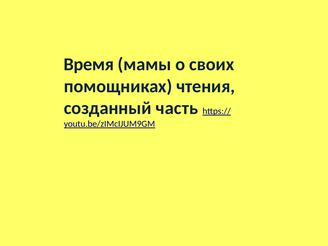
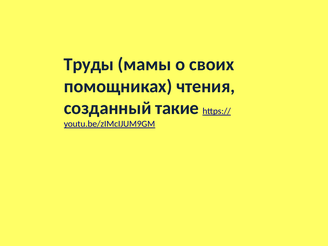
Время: Время -> Труды
часть: часть -> такие
